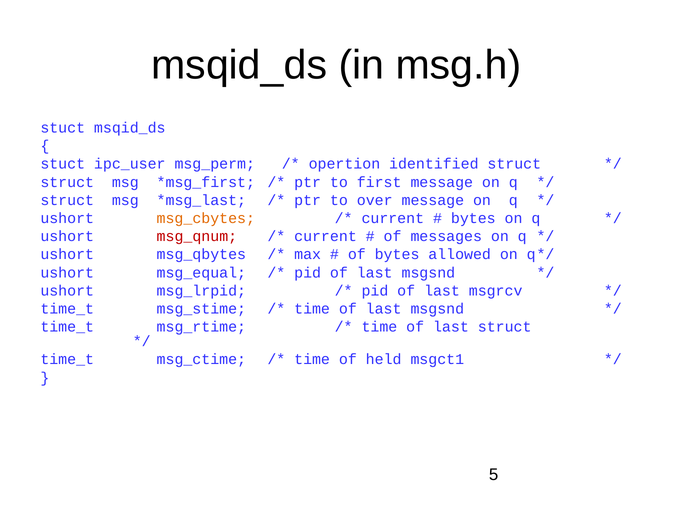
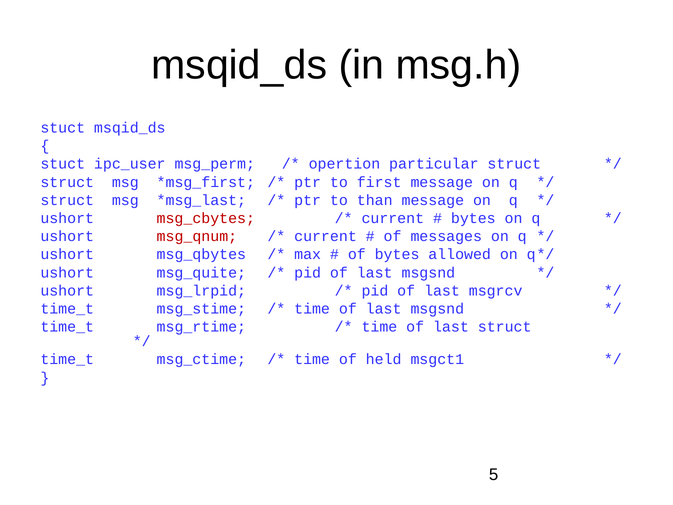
identified: identified -> particular
over: over -> than
msg_cbytes colour: orange -> red
msg_equal: msg_equal -> msg_quite
